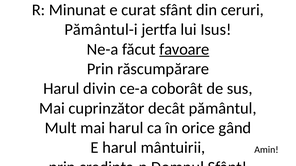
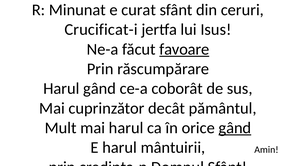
Pământul-i: Pământul-i -> Crucificat-i
Harul divin: divin -> gând
gând at (235, 128) underline: none -> present
